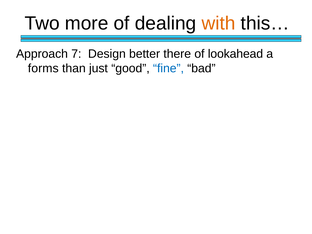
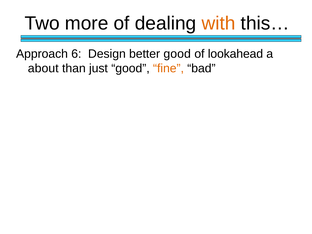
7: 7 -> 6
better there: there -> good
forms: forms -> about
fine colour: blue -> orange
